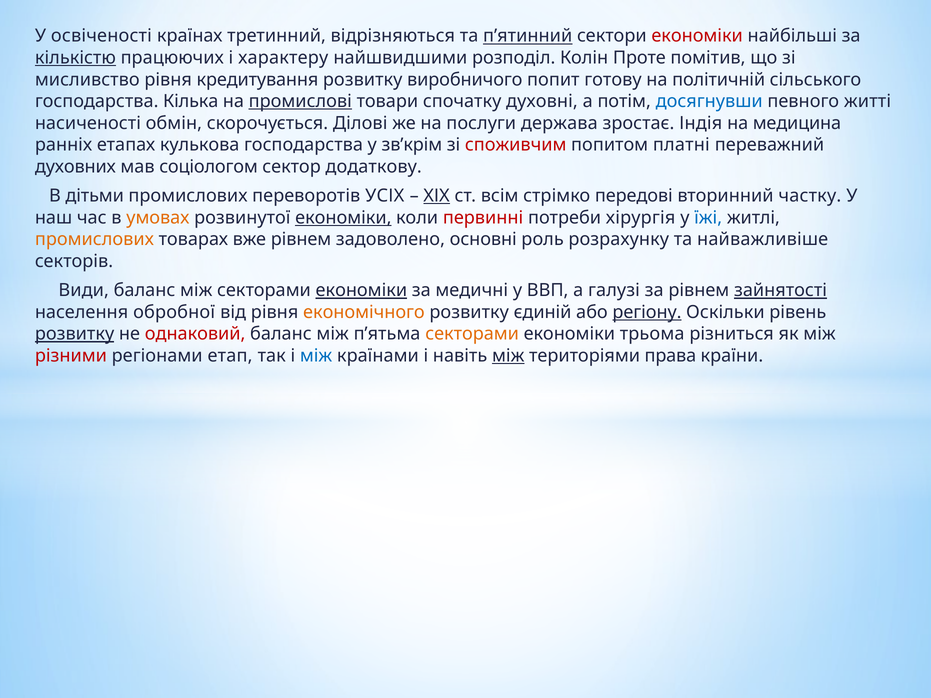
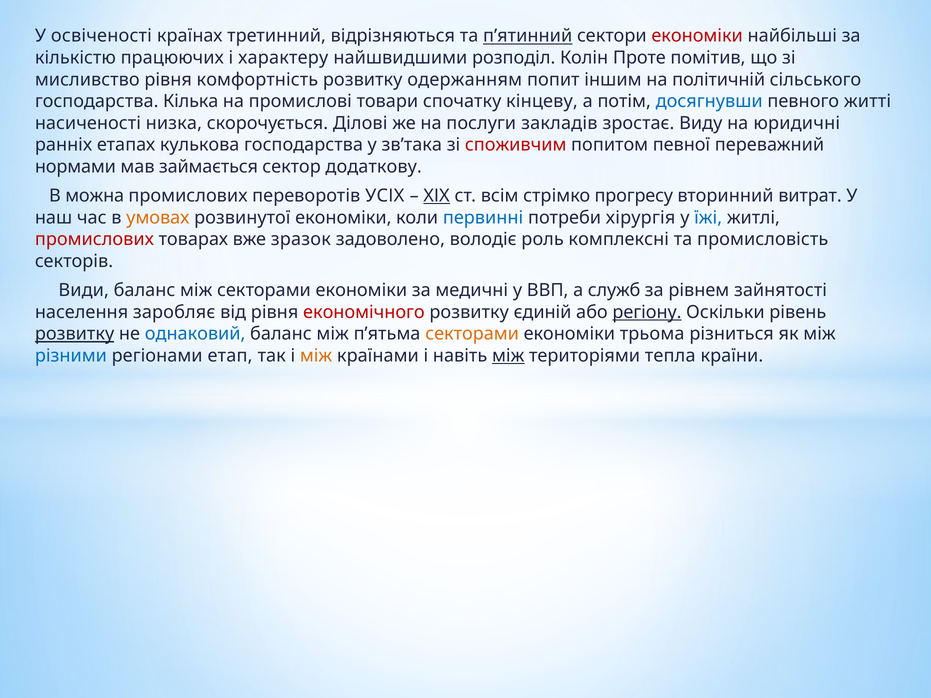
кількістю underline: present -> none
кредитування: кредитування -> комфортність
виробничого: виробничого -> одержанням
готову: готову -> іншим
промислові underline: present -> none
духовні: духовні -> кінцеву
обмін: обмін -> низка
держава: держава -> закладів
Індія: Індія -> Виду
медицина: медицина -> юридичні
зв’крім: зв’крім -> зв’така
платні: платні -> певної
духовних: духовних -> нормами
соціологом: соціологом -> займається
дітьми: дітьми -> можна
передові: передові -> прогресу
частку: частку -> витрат
економіки at (343, 218) underline: present -> none
первинні colour: red -> blue
промислових at (94, 239) colour: orange -> red
вже рівнем: рівнем -> зразок
основні: основні -> володіє
розрахунку: розрахунку -> комплексні
найважливіше: найважливіше -> промисловість
економіки at (361, 291) underline: present -> none
галузі: галузі -> служб
зайнятості underline: present -> none
обробної: обробної -> заробляє
економічного colour: orange -> red
однаковий colour: red -> blue
різними colour: red -> blue
між at (316, 356) colour: blue -> orange
права: права -> тепла
